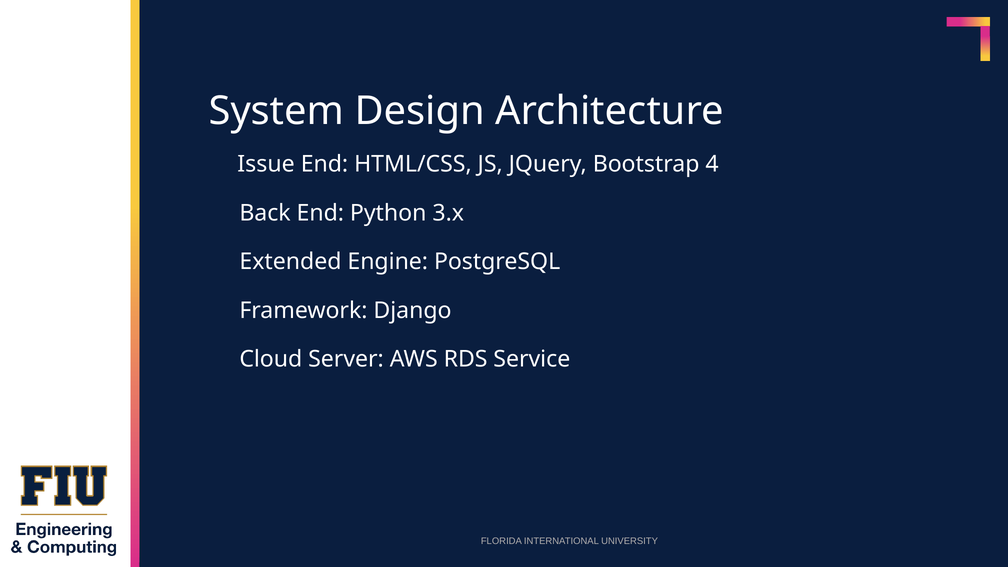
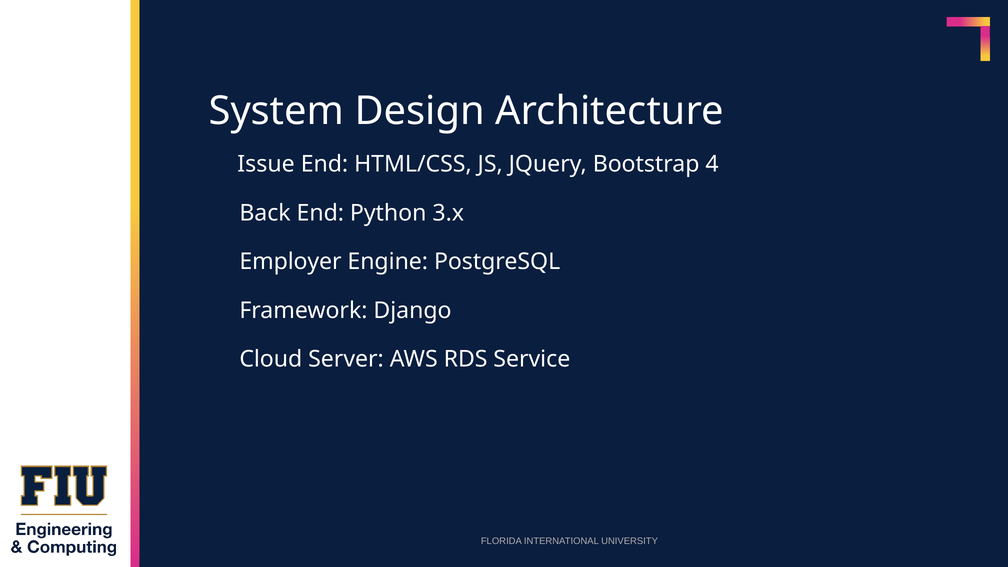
Extended: Extended -> Employer
